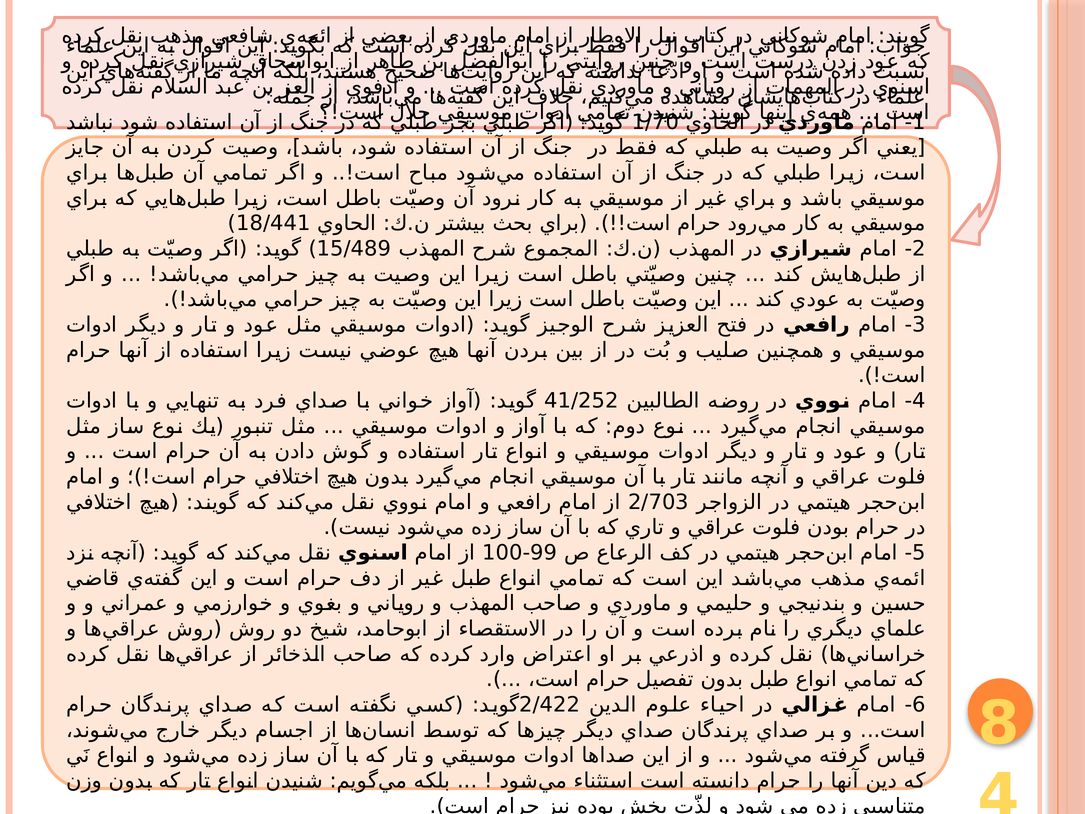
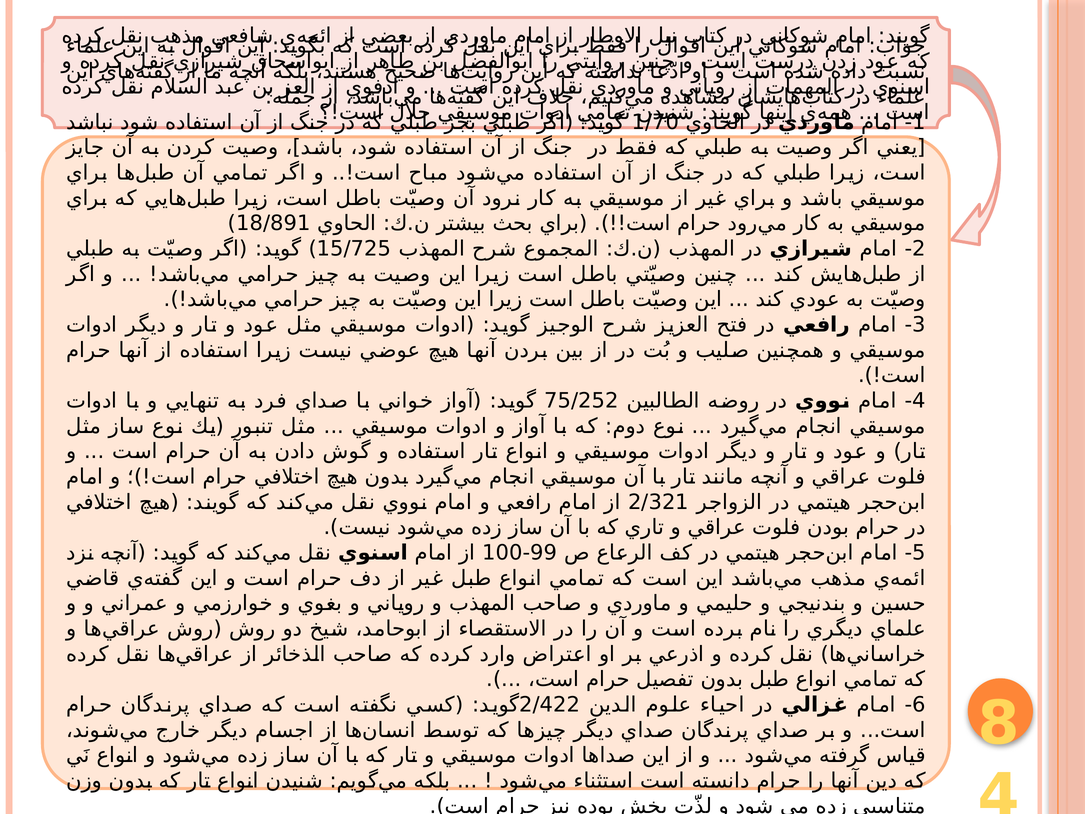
18/441: 18/441 -> 18/891
15/489: 15/489 -> 15/725
41/252: 41/252 -> 75/252
2/703: 2/703 -> 2/321
